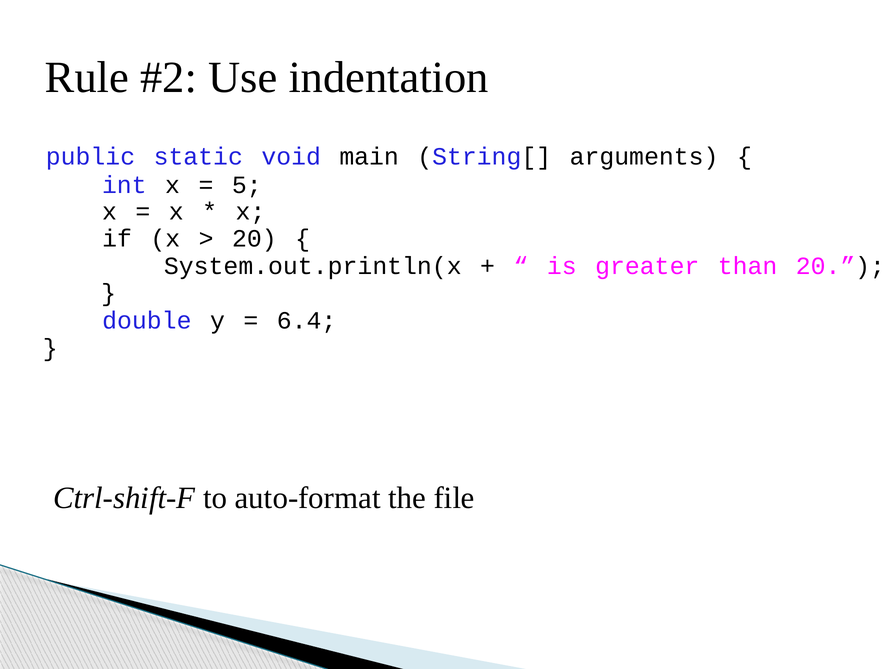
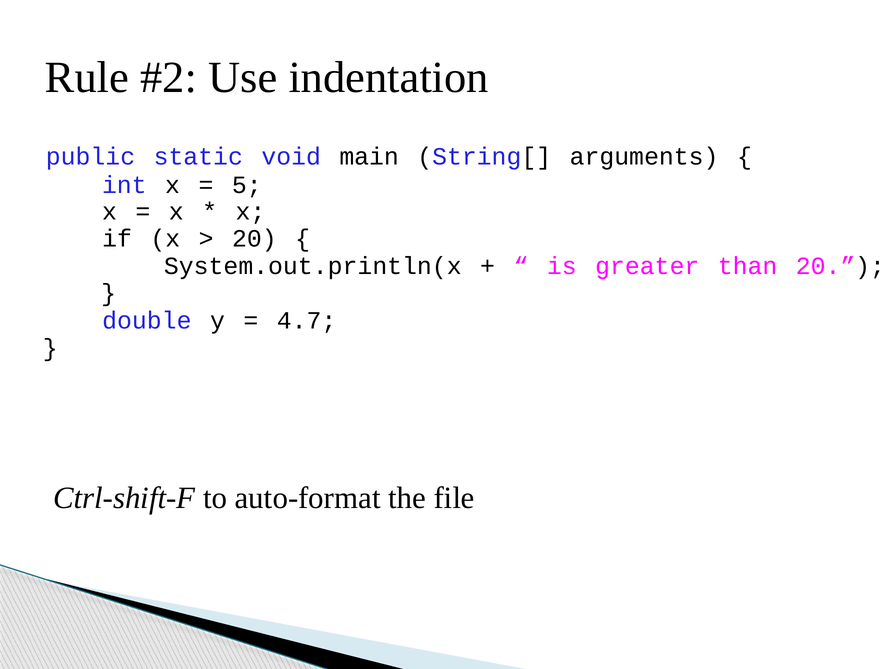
6.4: 6.4 -> 4.7
